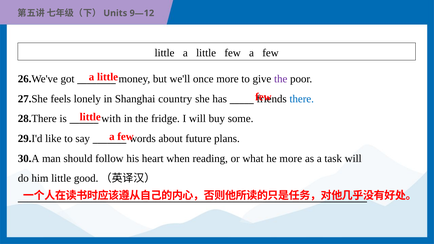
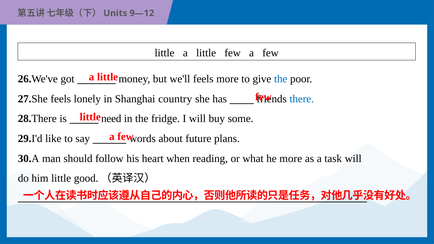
we'll once: once -> feels
the at (281, 79) colour: purple -> blue
with: with -> need
